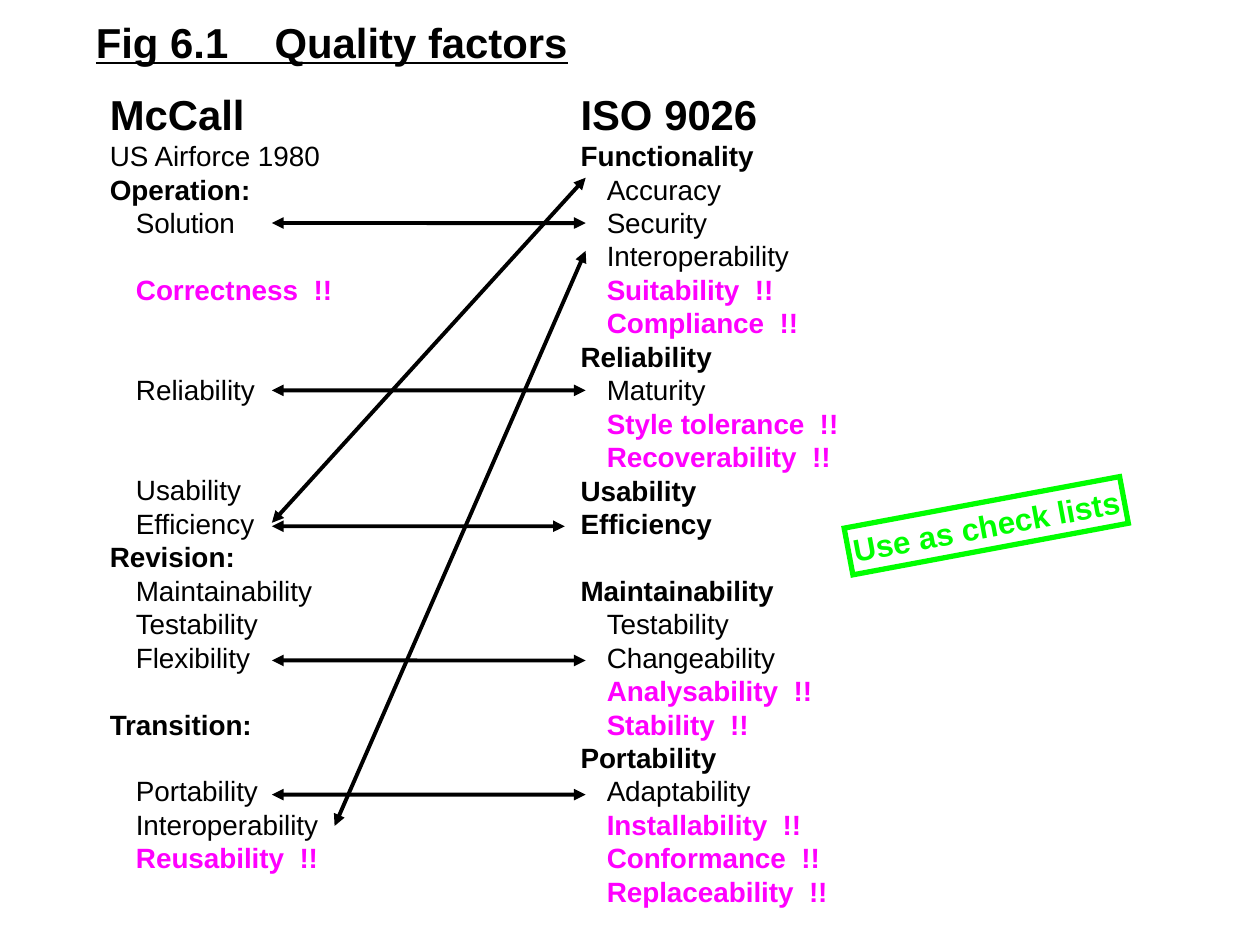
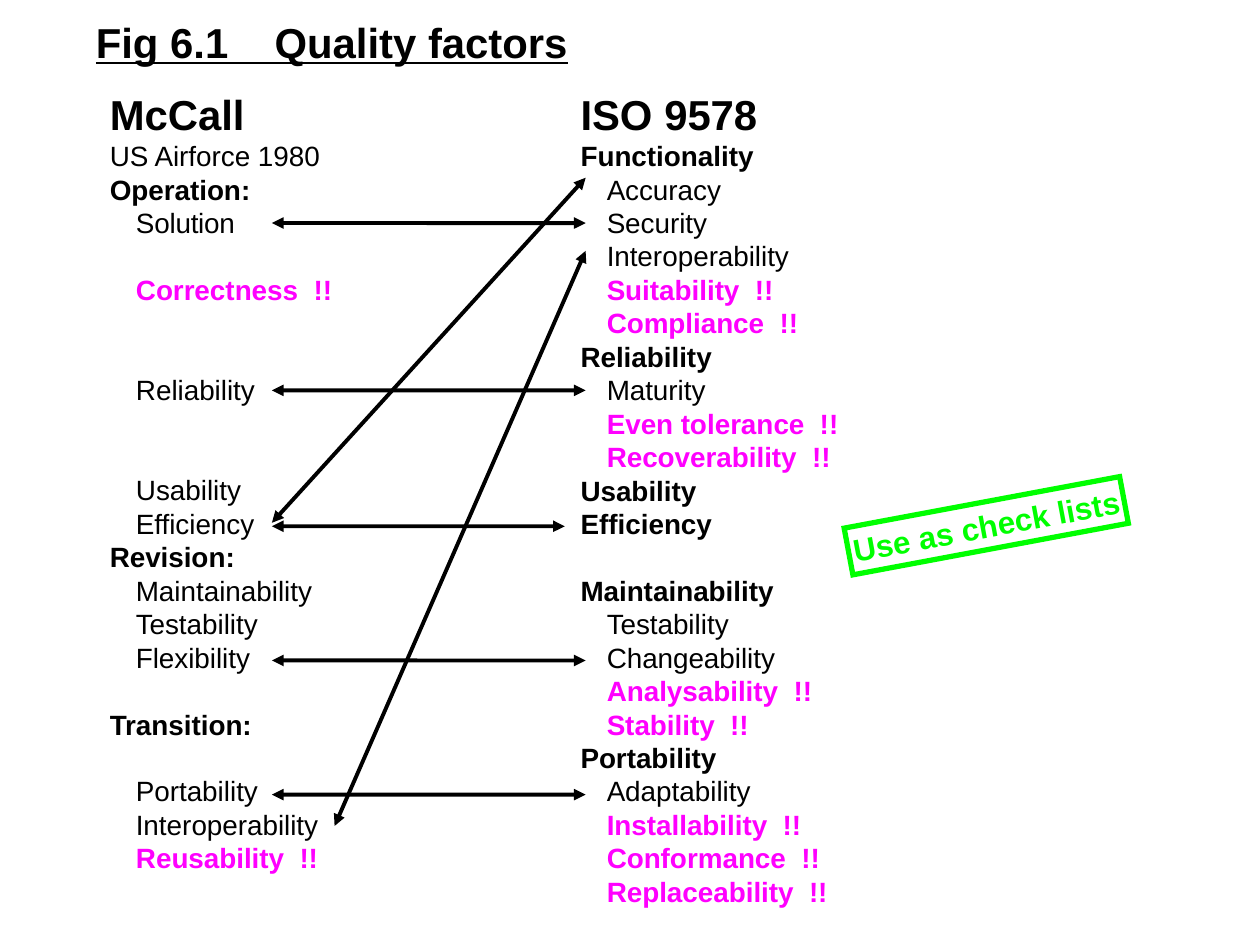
9026: 9026 -> 9578
Style: Style -> Even
